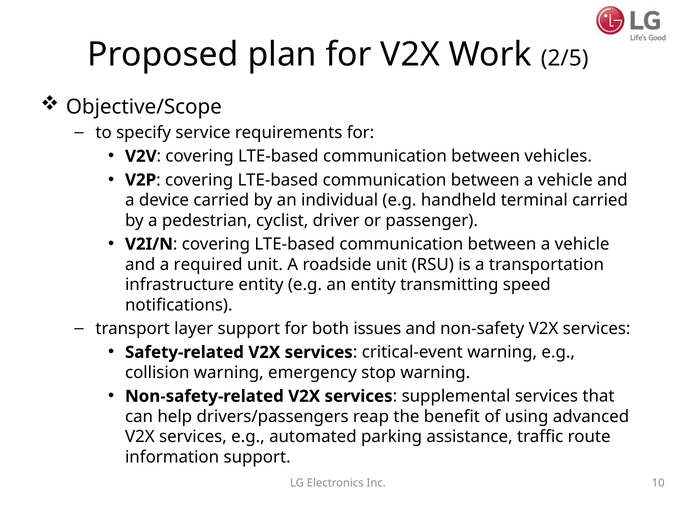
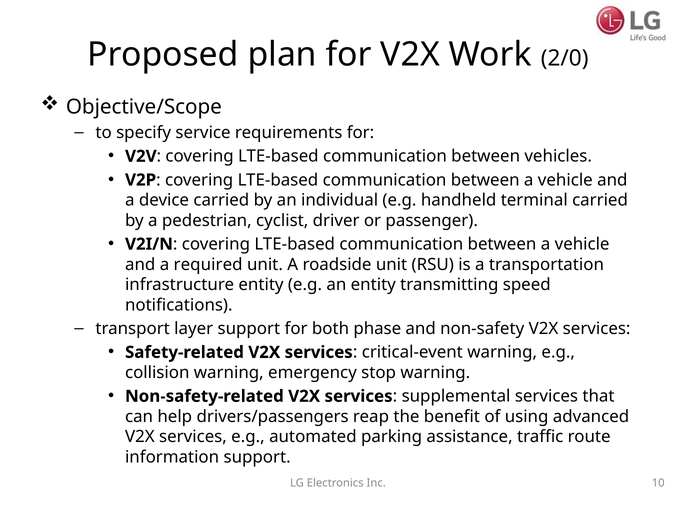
2/5: 2/5 -> 2/0
issues: issues -> phase
